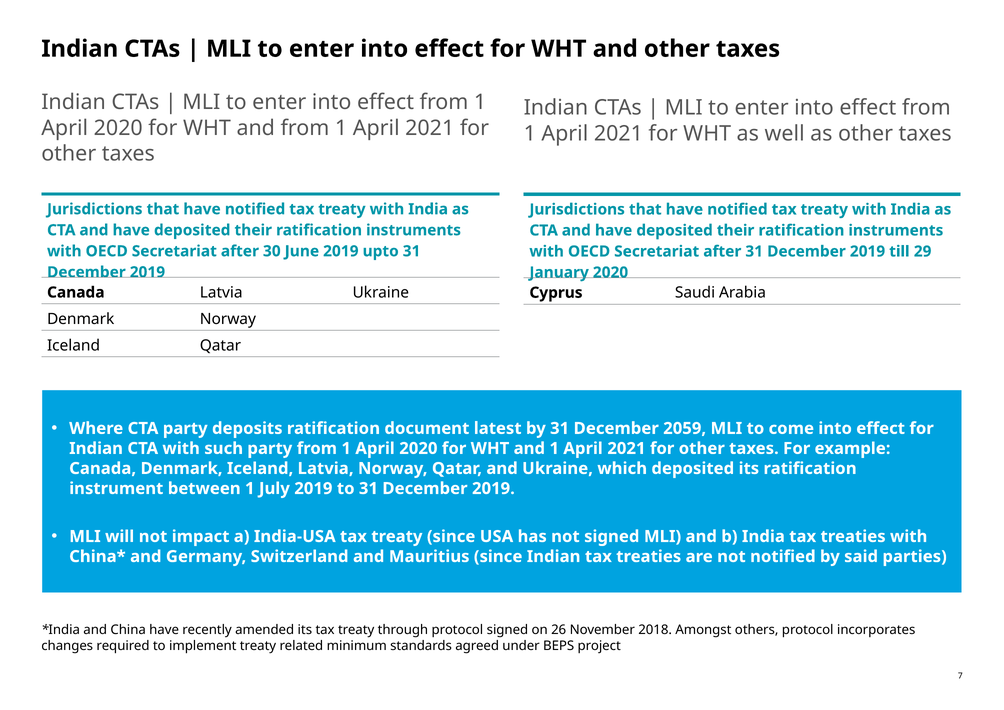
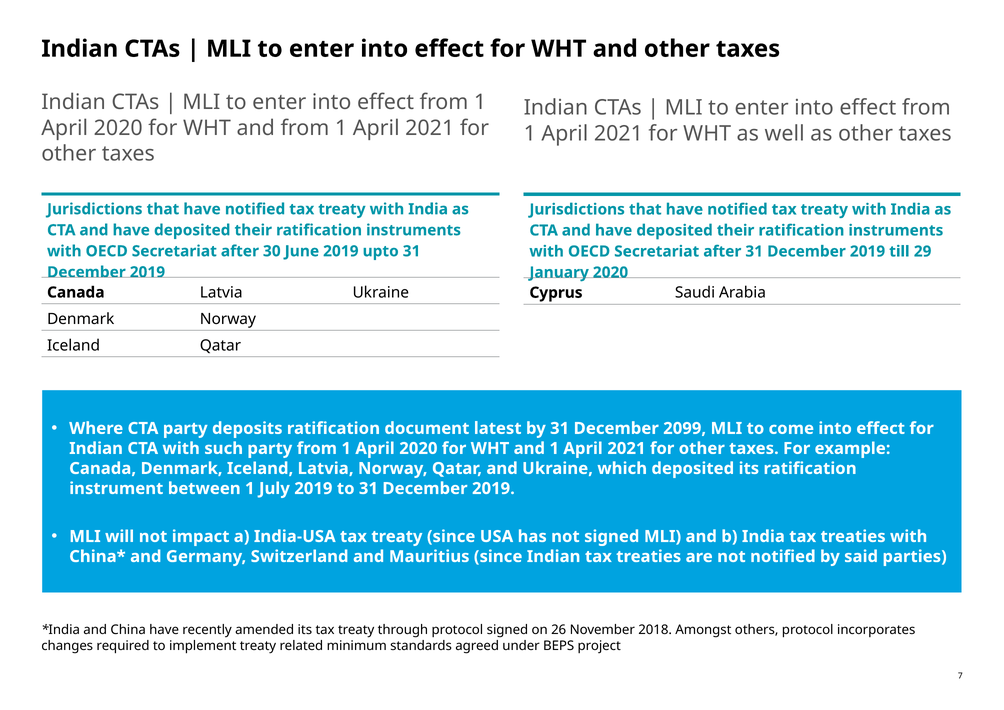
2059: 2059 -> 2099
